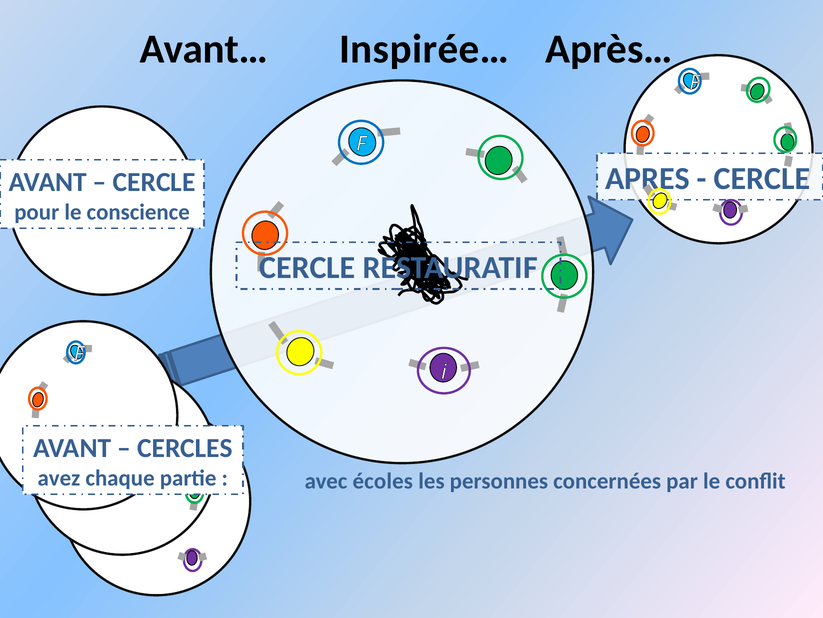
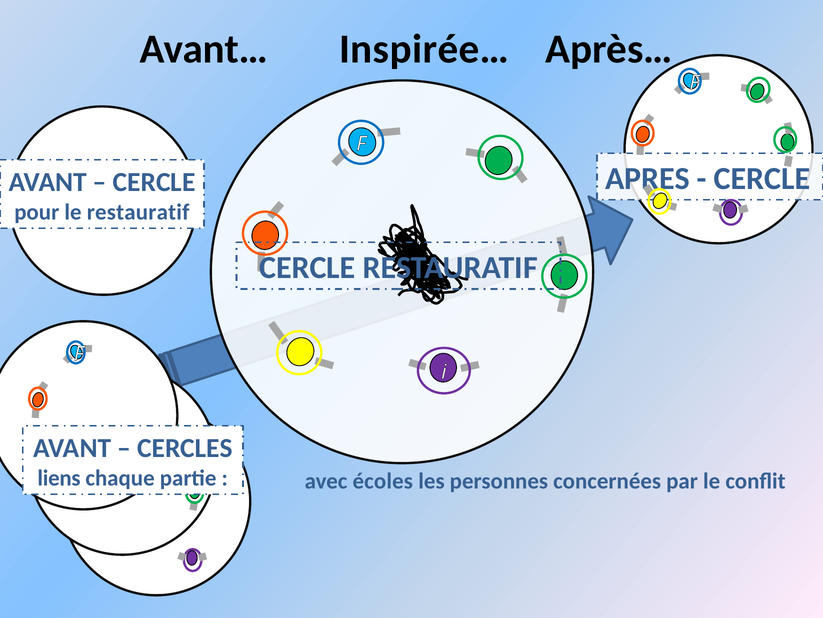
le conscience: conscience -> restauratif
avez: avez -> liens
